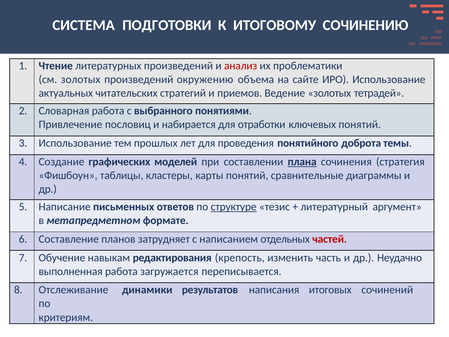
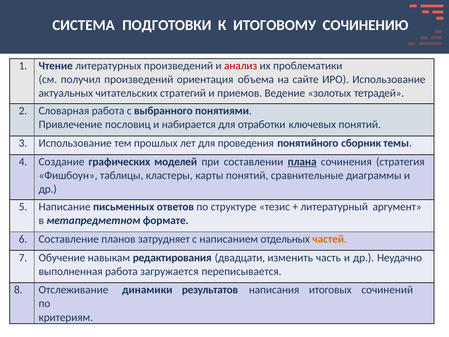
см золотых: золотых -> получил
окружению: окружению -> ориентация
доброта: доброта -> сборник
структуре underline: present -> none
частей colour: red -> orange
крепость: крепость -> двадцати
